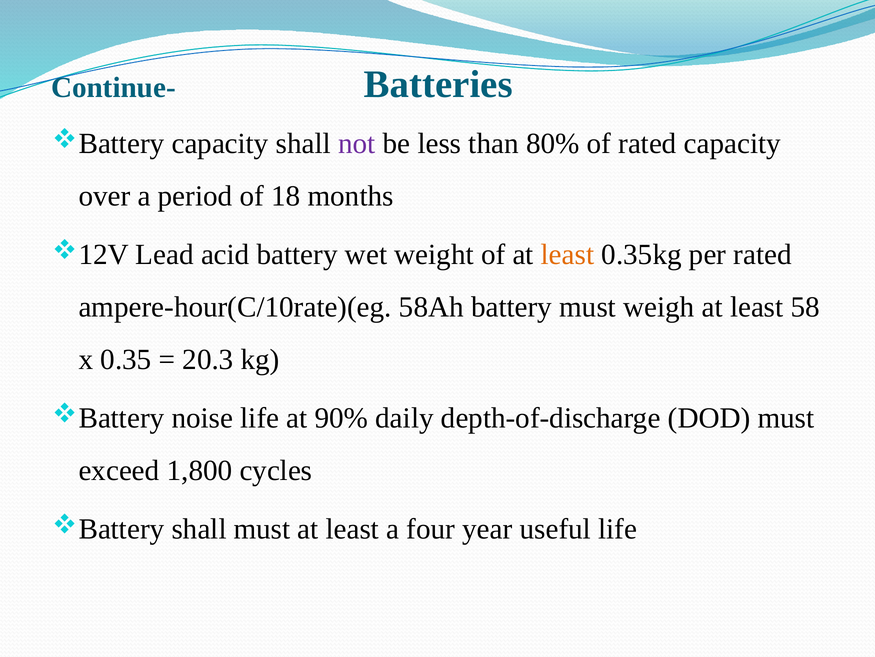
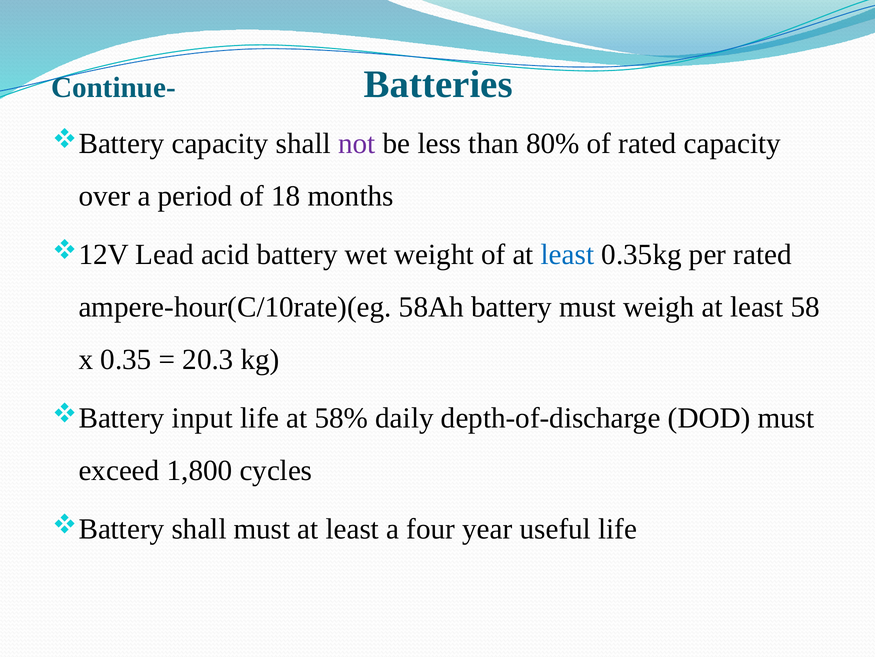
least at (567, 254) colour: orange -> blue
noise: noise -> input
90%: 90% -> 58%
